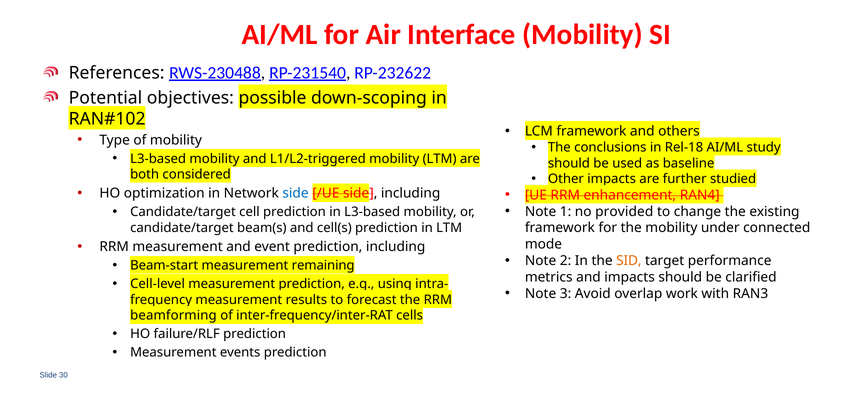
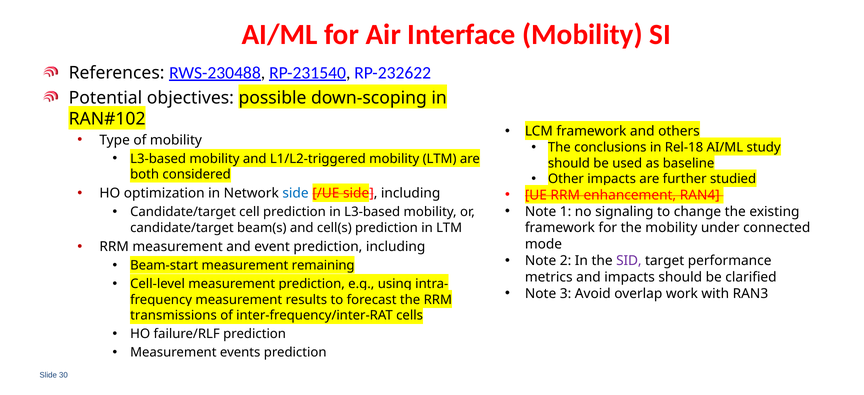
provided: provided -> signaling
SID colour: orange -> purple
beamforming: beamforming -> transmissions
